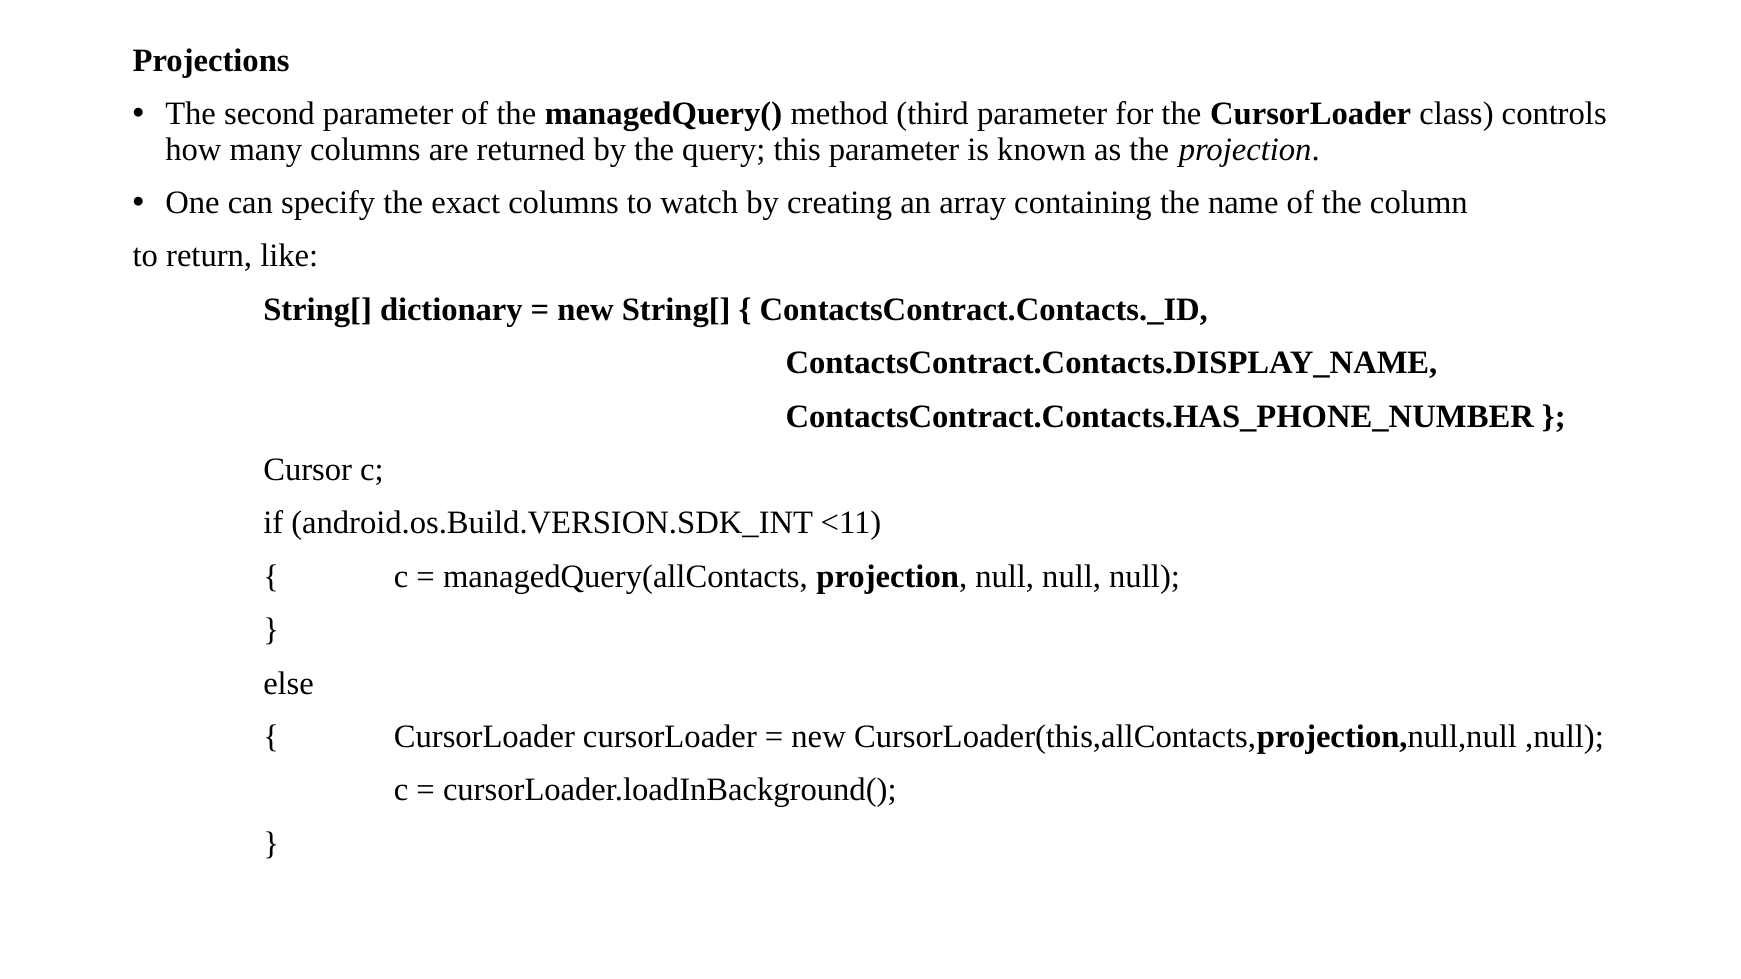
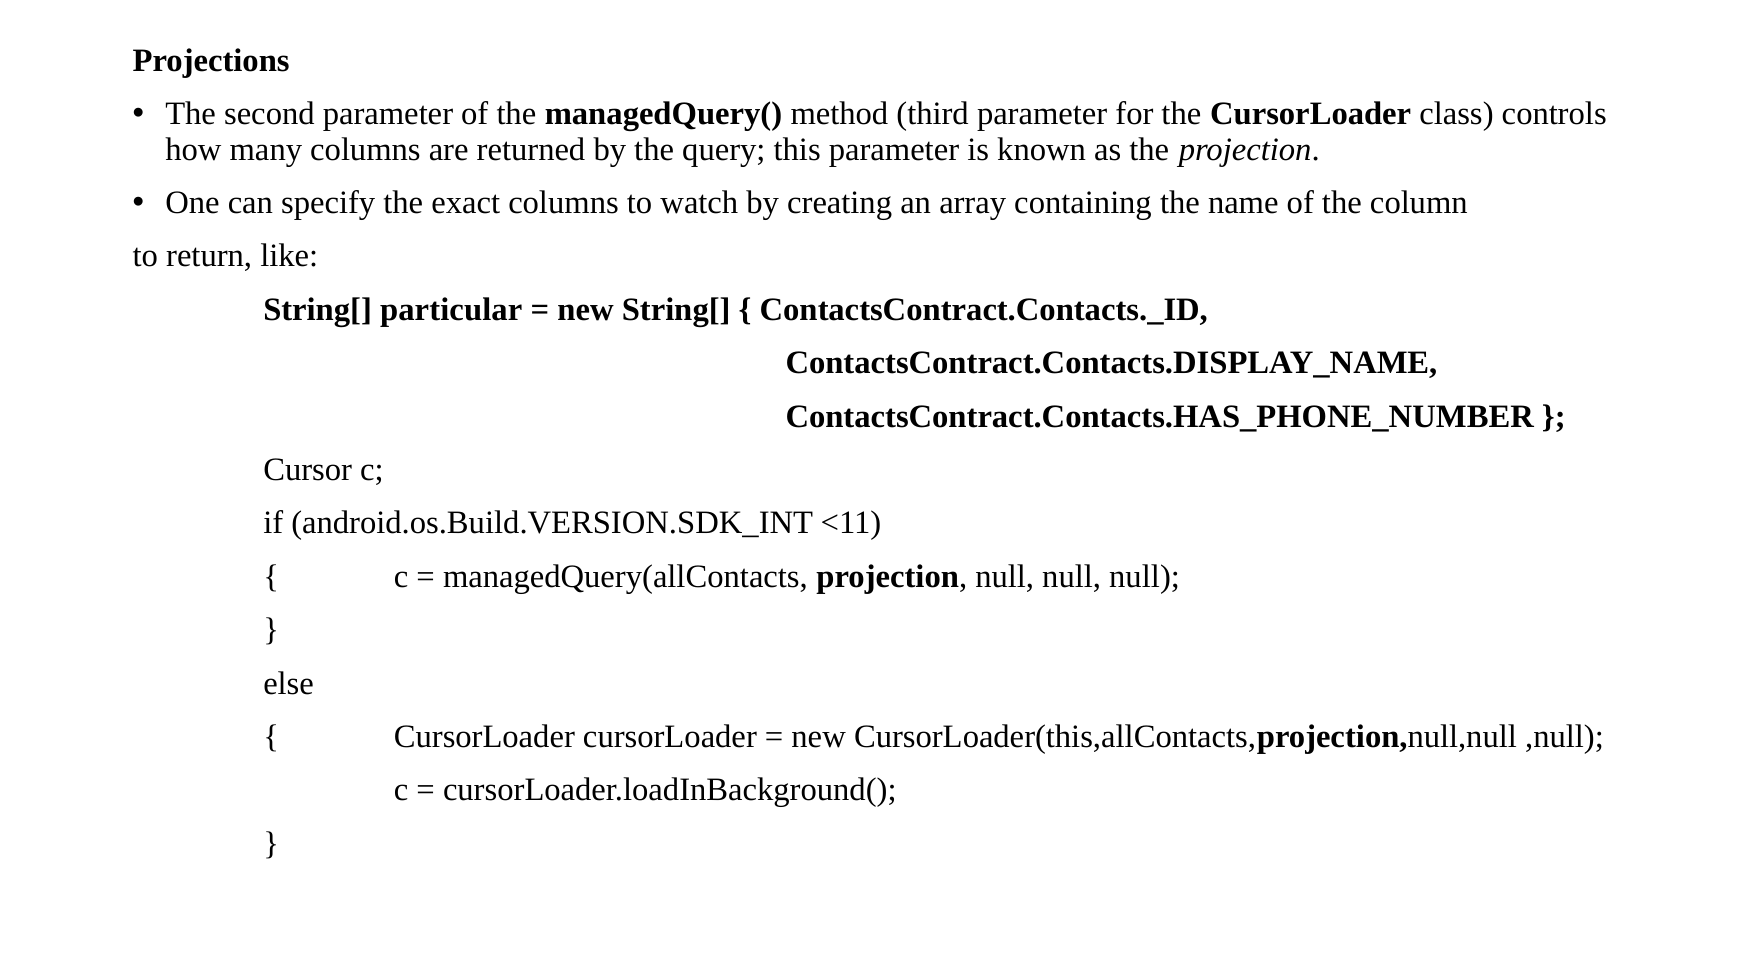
dictionary: dictionary -> particular
